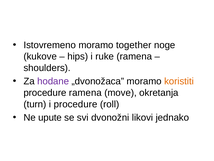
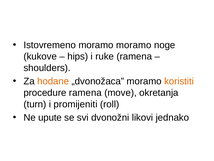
moramo together: together -> moramo
hodane colour: purple -> orange
i procedure: procedure -> promijeniti
